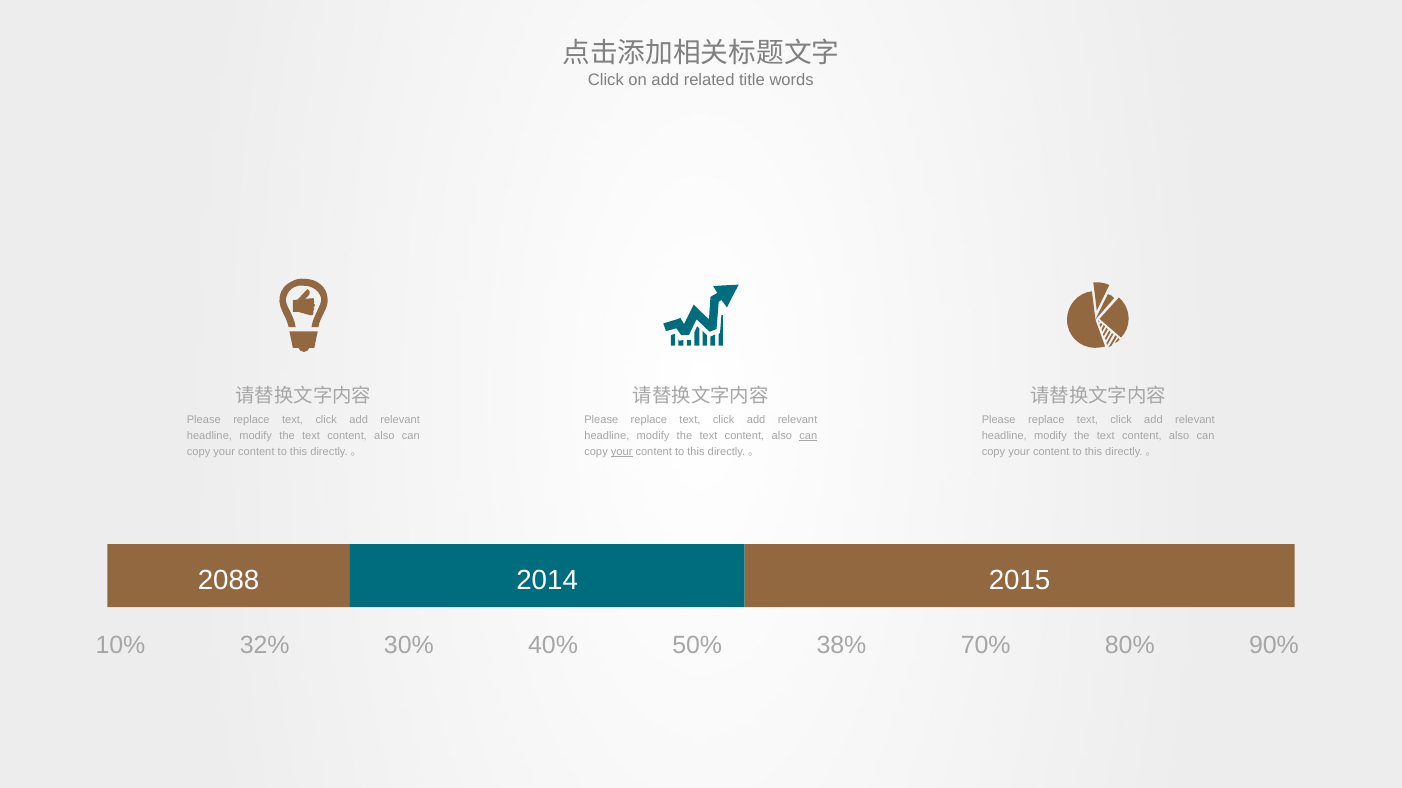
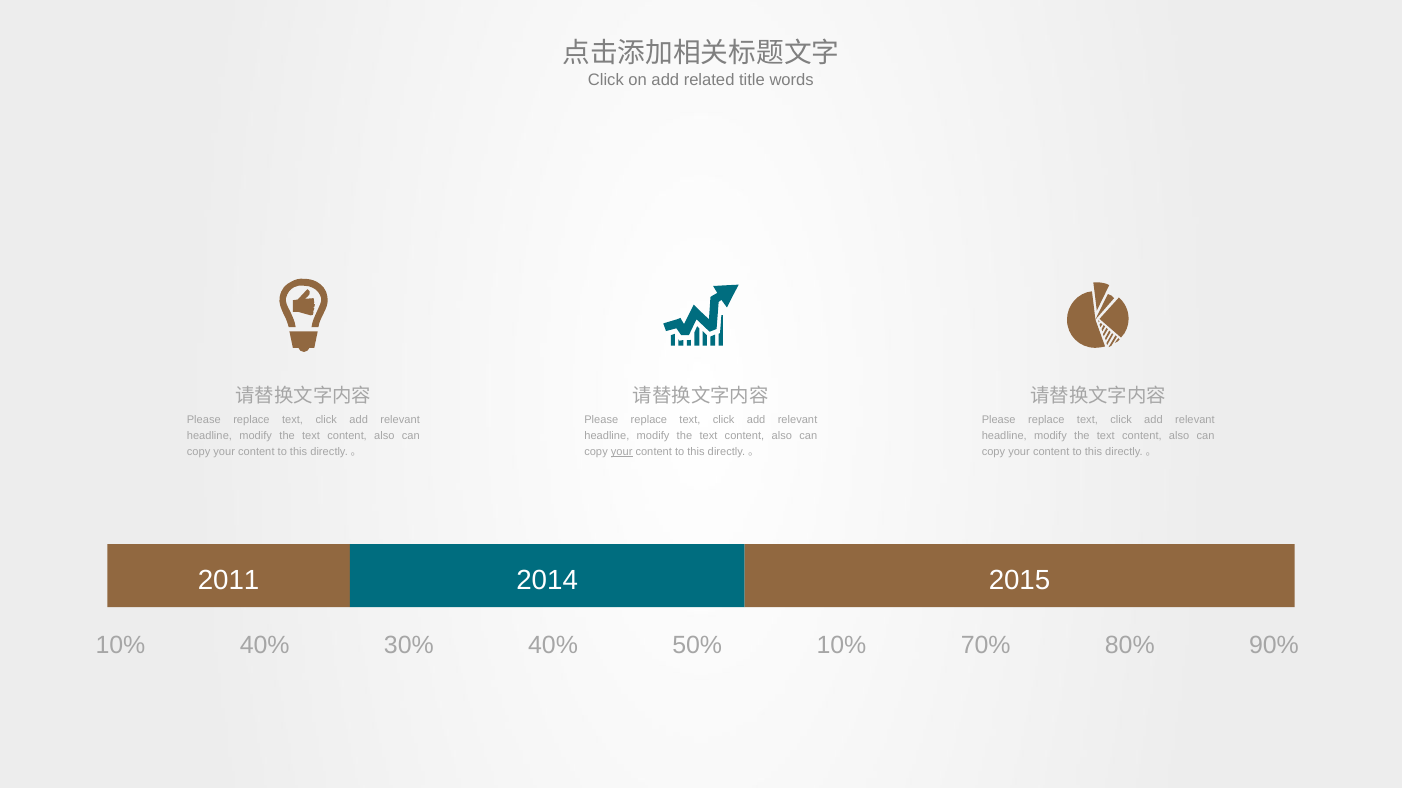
can at (808, 436) underline: present -> none
2088: 2088 -> 2011
10% 32%: 32% -> 40%
50% 38%: 38% -> 10%
